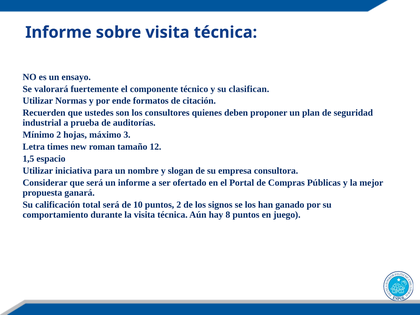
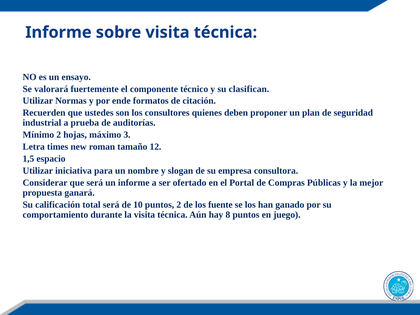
signos: signos -> fuente
